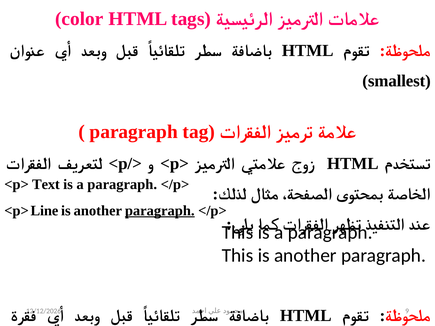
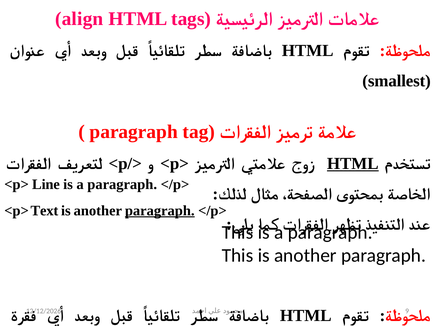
color: color -> align
HTML at (353, 164) underline: none -> present
Text: Text -> Line
Line: Line -> Text
